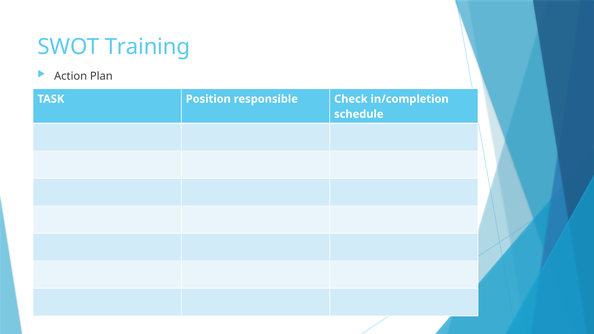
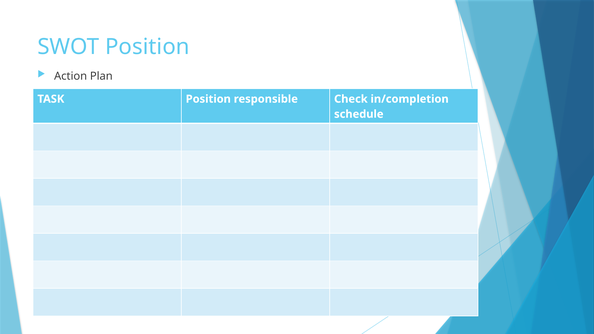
SWOT Training: Training -> Position
